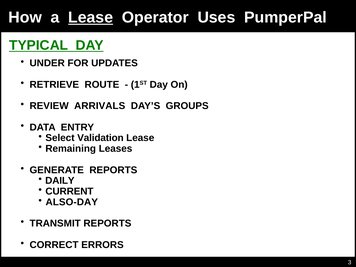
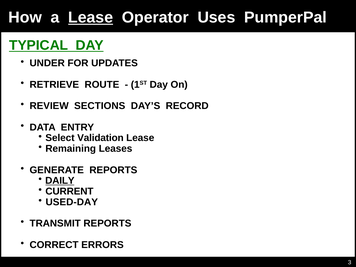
ARRIVALS: ARRIVALS -> SECTIONS
GROUPS: GROUPS -> RECORD
DAILY underline: none -> present
ALSO-DAY: ALSO-DAY -> USED-DAY
